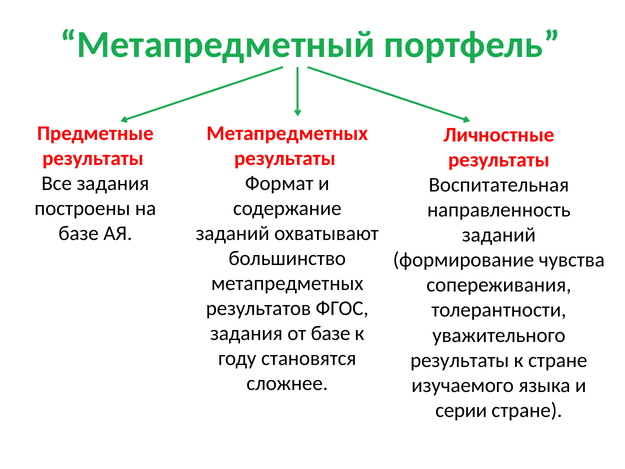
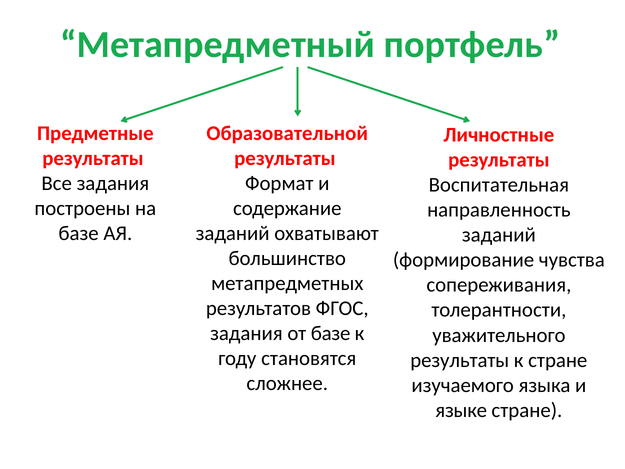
Метапредметных at (287, 133): Метапредметных -> Образовательной
серии: серии -> языке
